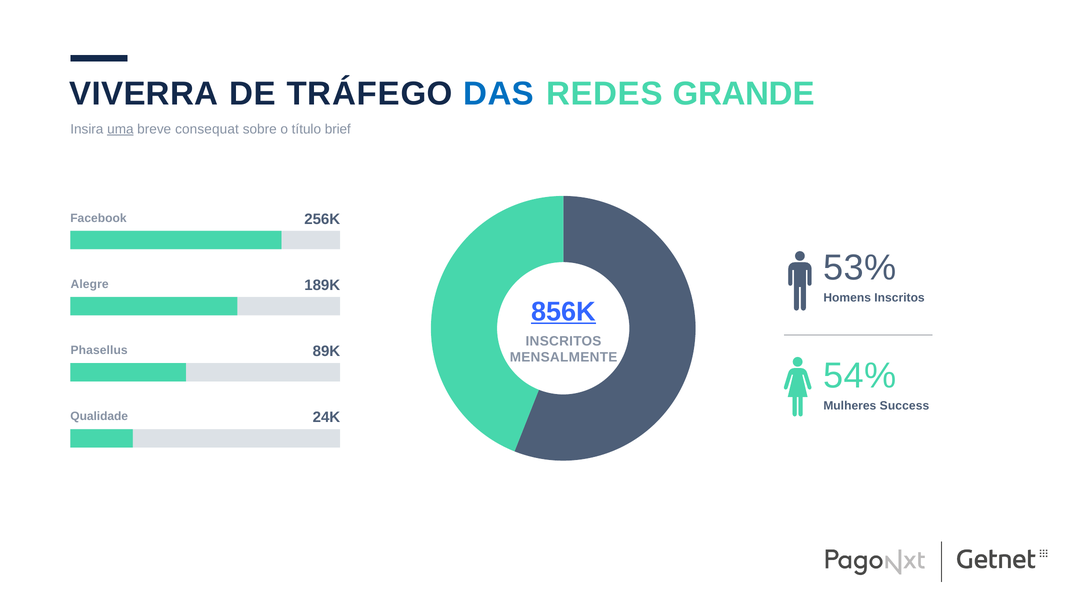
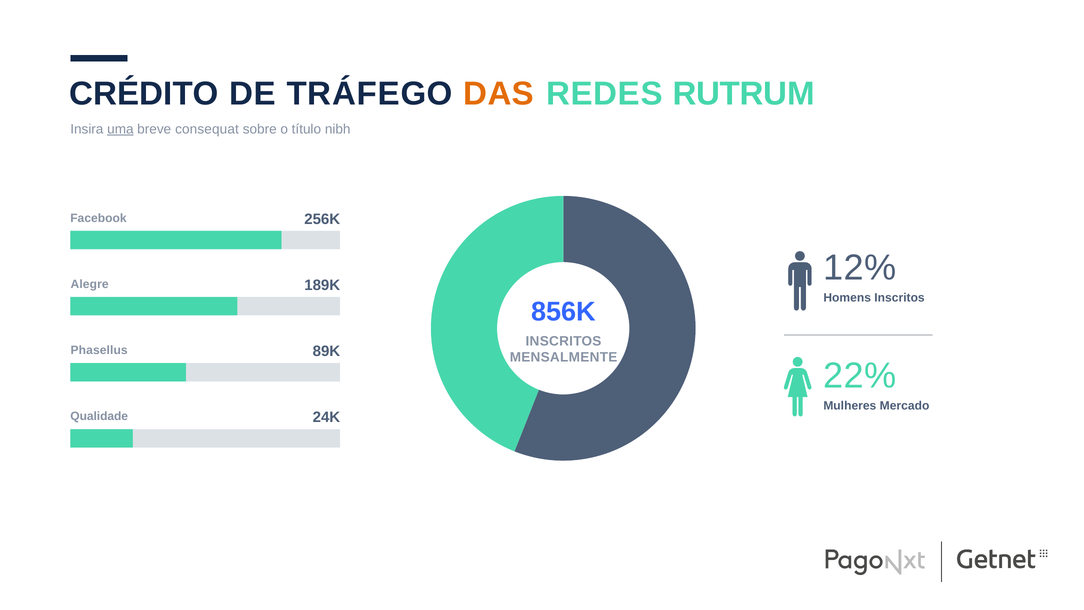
VIVERRA: VIVERRA -> CRÉDITO
DAS colour: blue -> orange
GRANDE: GRANDE -> RUTRUM
brief: brief -> nibh
53%: 53% -> 12%
856K underline: present -> none
54%: 54% -> 22%
Success: Success -> Mercado
